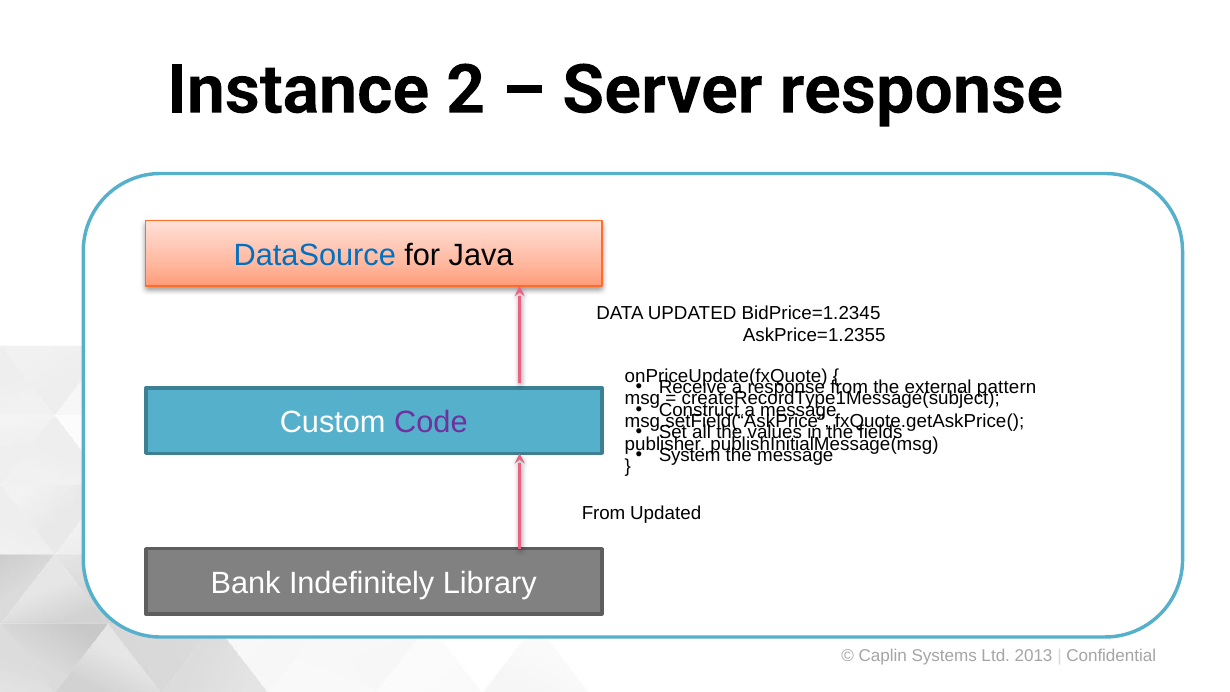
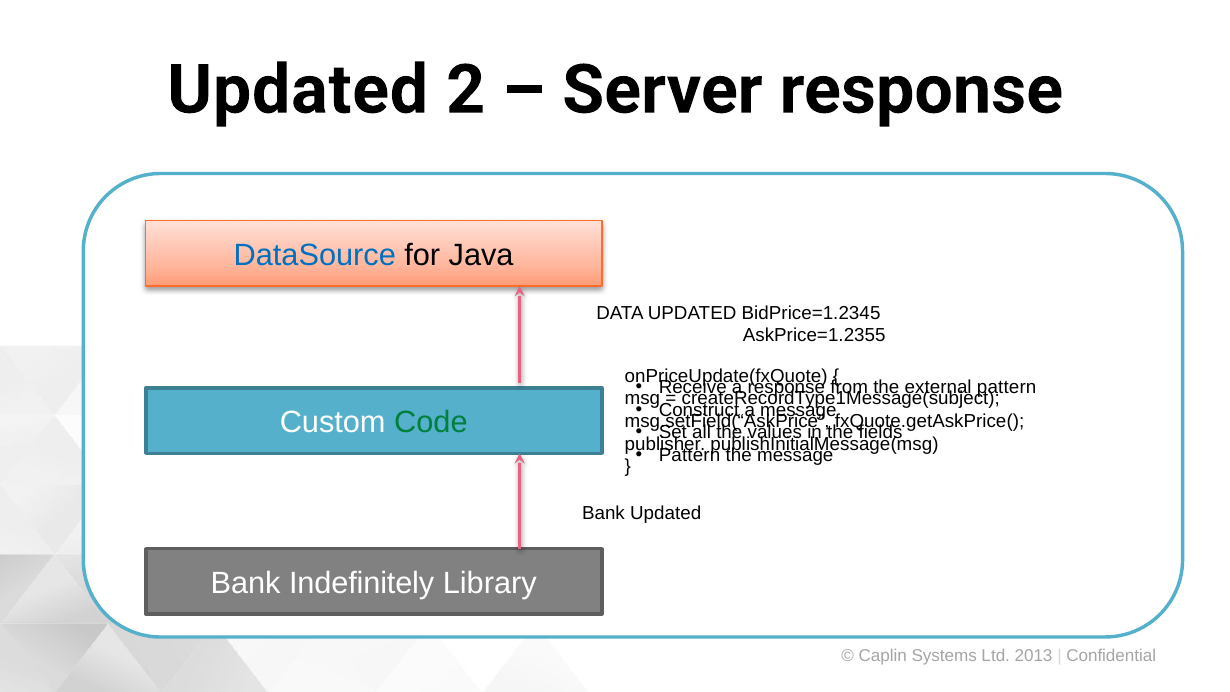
Instance at (298, 90): Instance -> Updated
Code colour: purple -> green
System at (690, 455): System -> Pattern
From at (604, 513): From -> Bank
